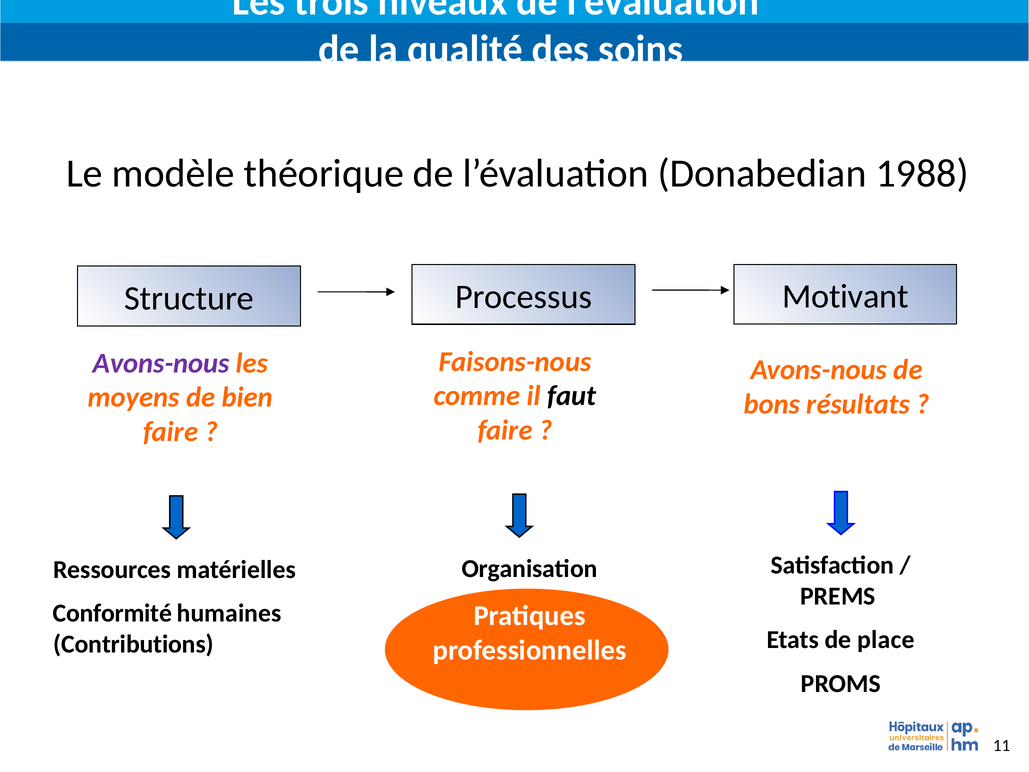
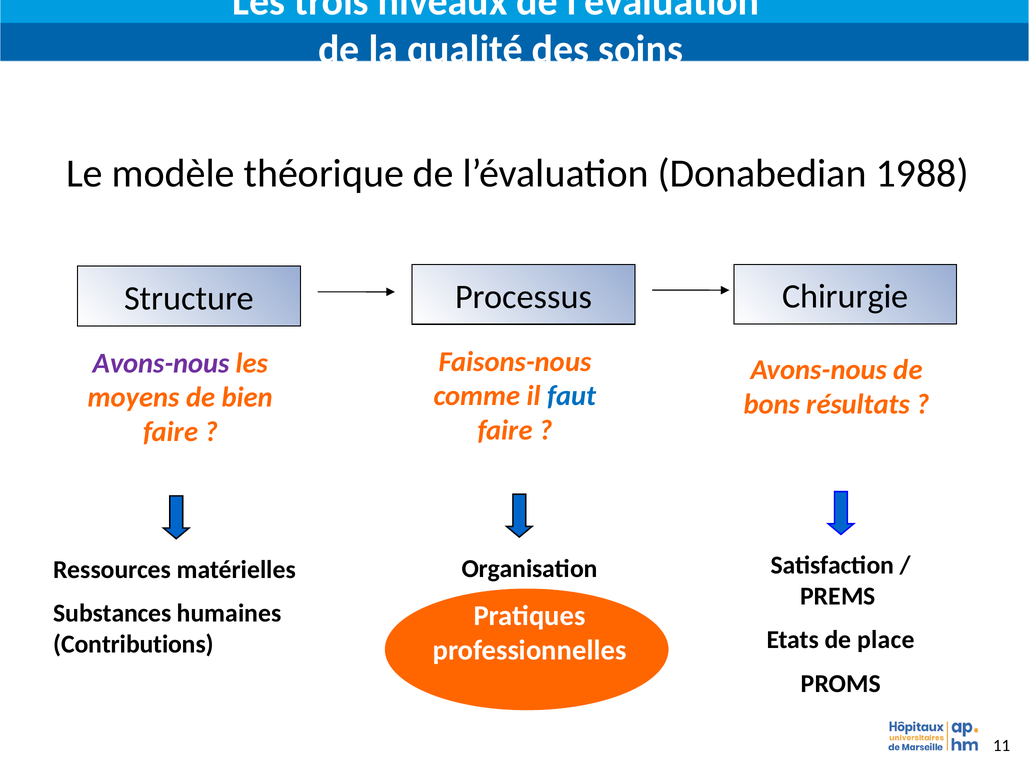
Motivant: Motivant -> Chirurgie
faut colour: black -> blue
Conformité: Conformité -> Substances
